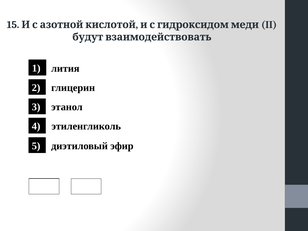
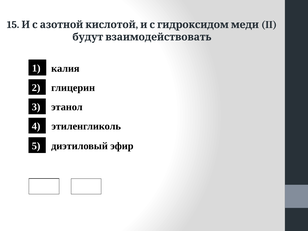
лития: лития -> калия
